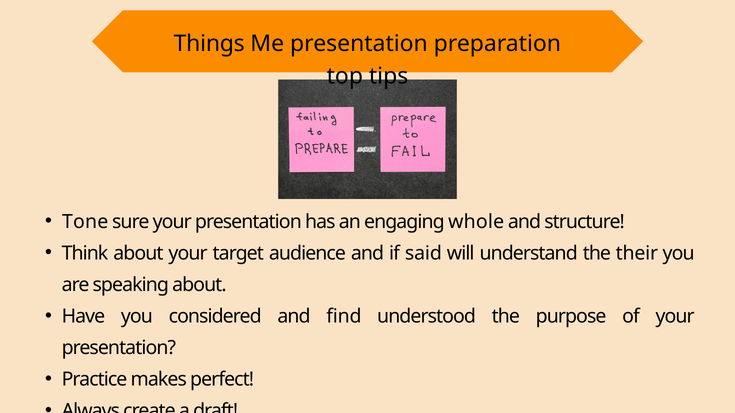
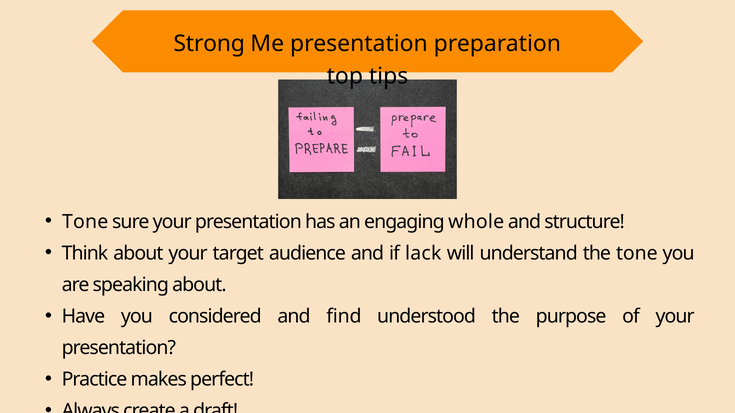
Things: Things -> Strong
said: said -> lack
the their: their -> tone
